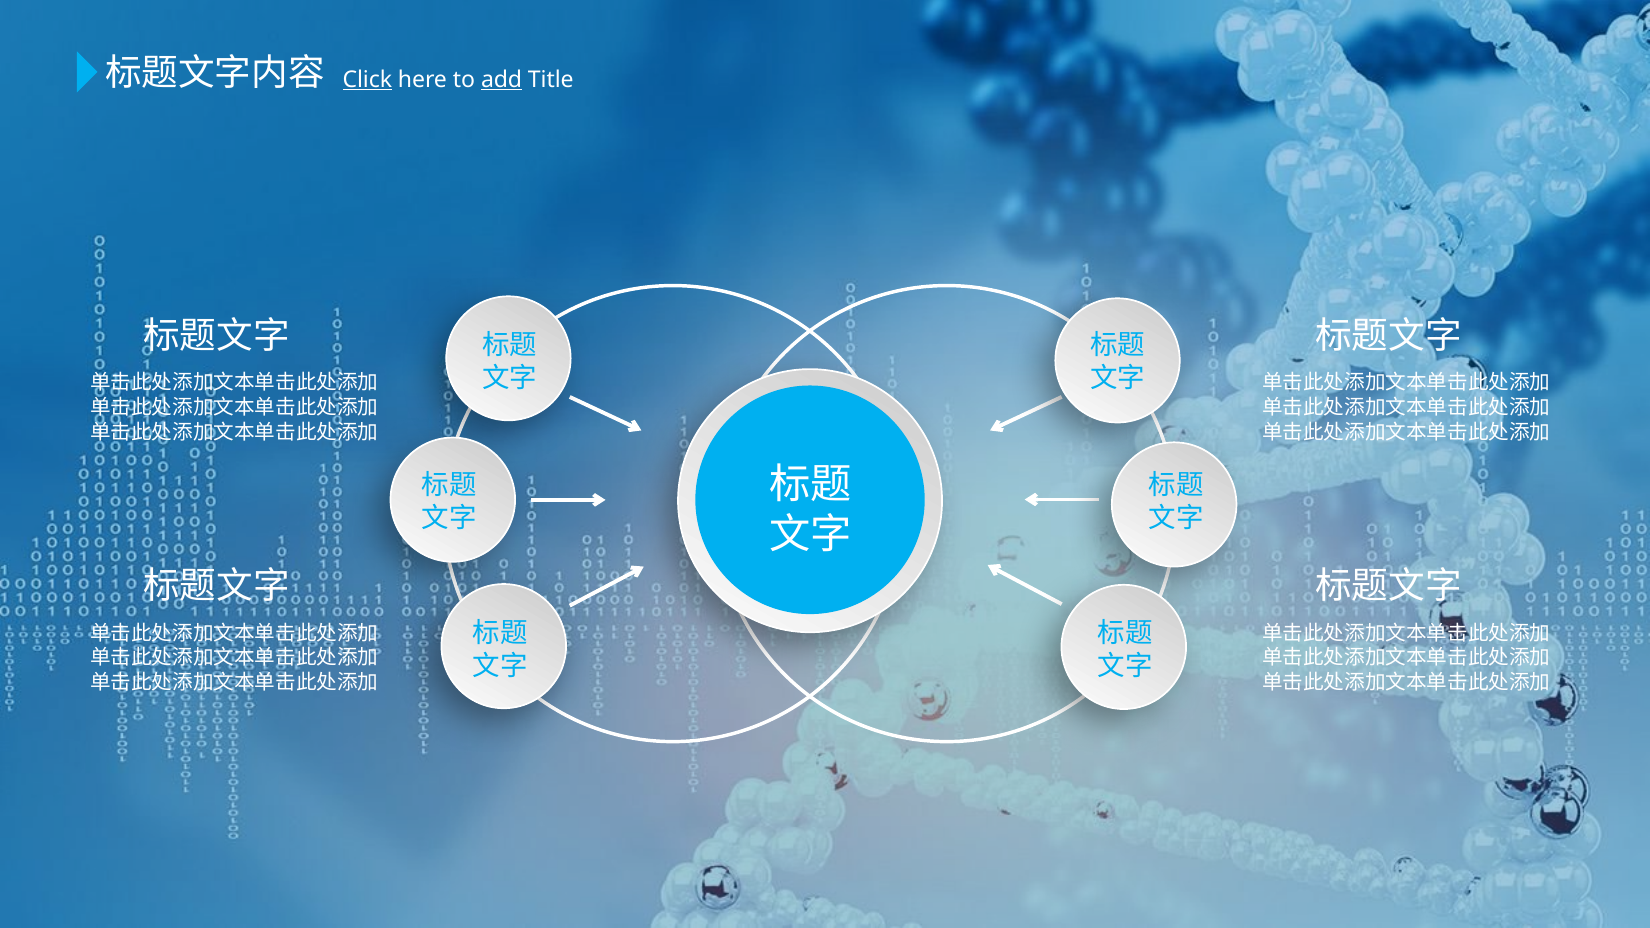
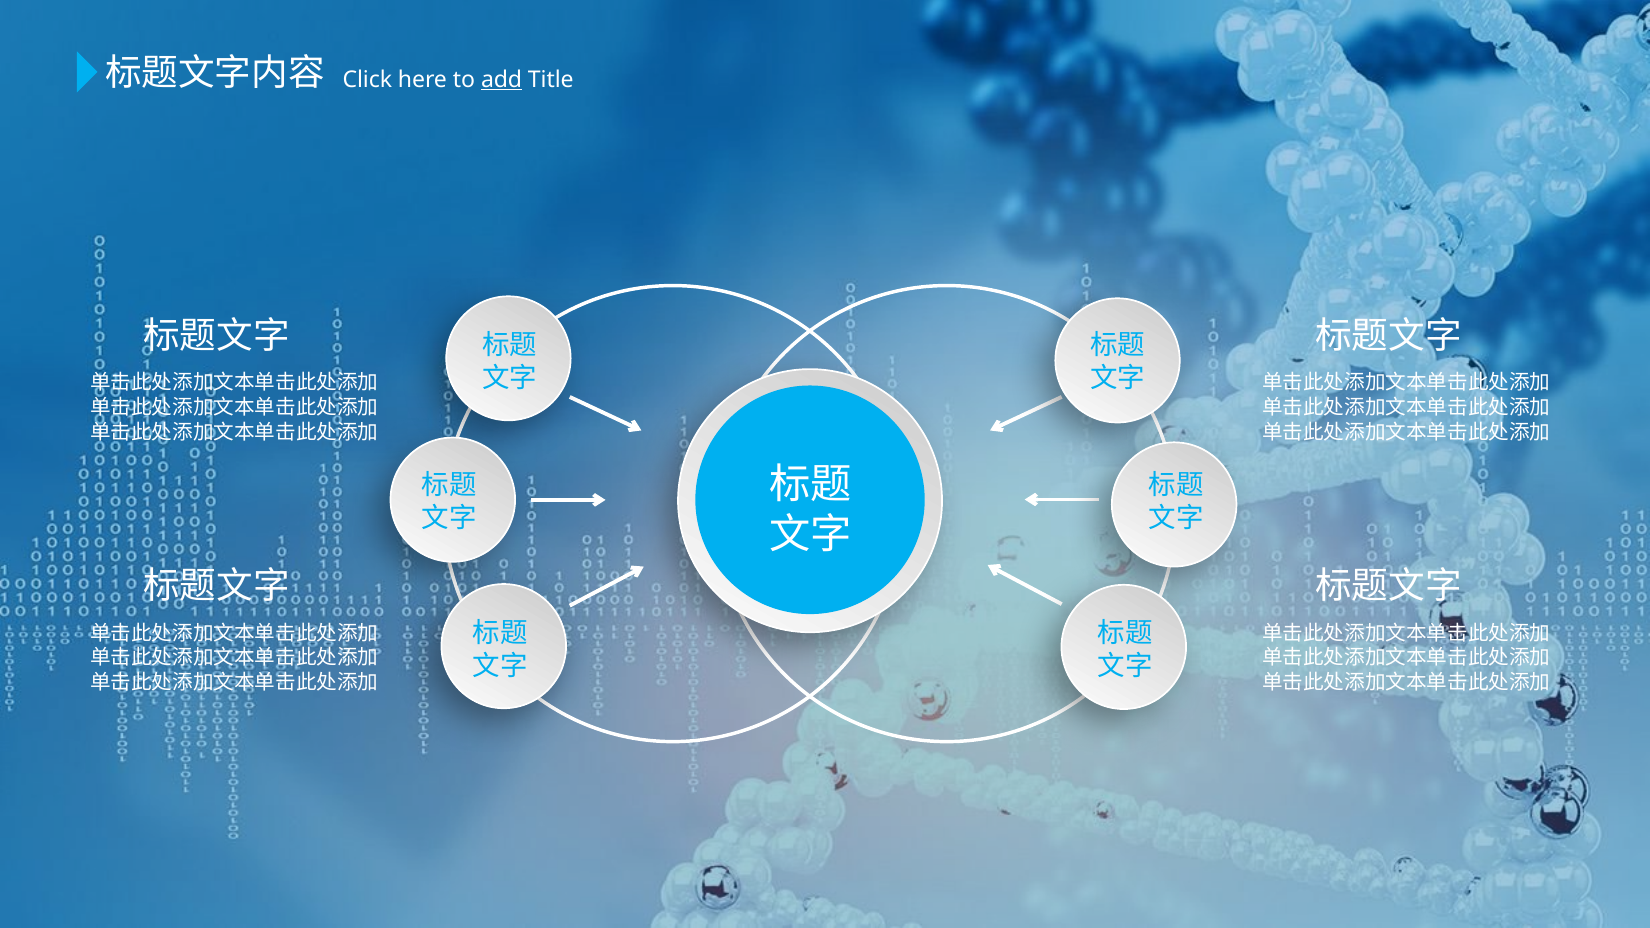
Click underline: present -> none
